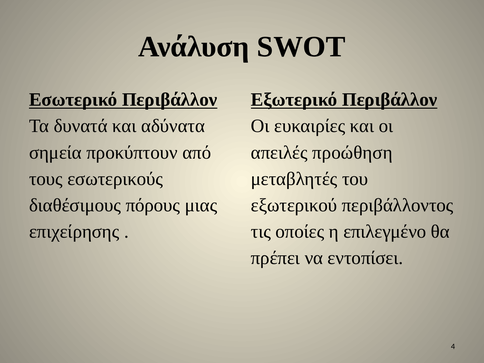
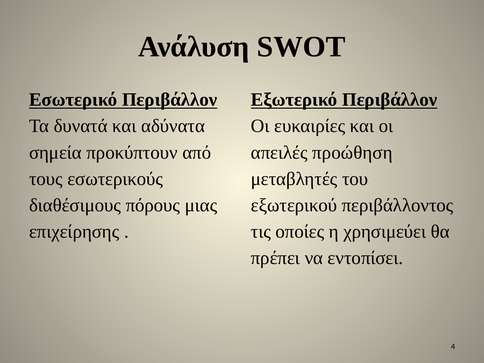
επιλεγμένο: επιλεγμένο -> χρησιμεύει
